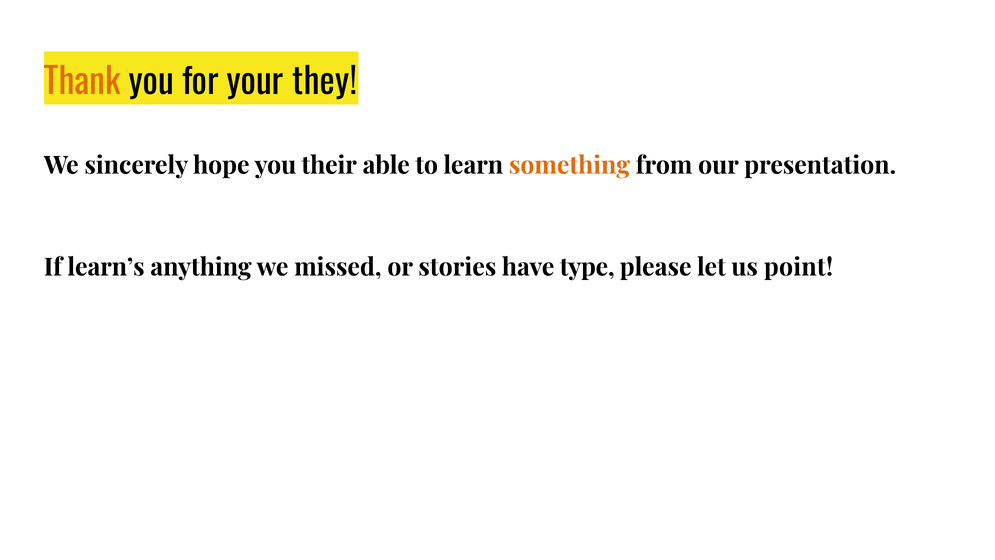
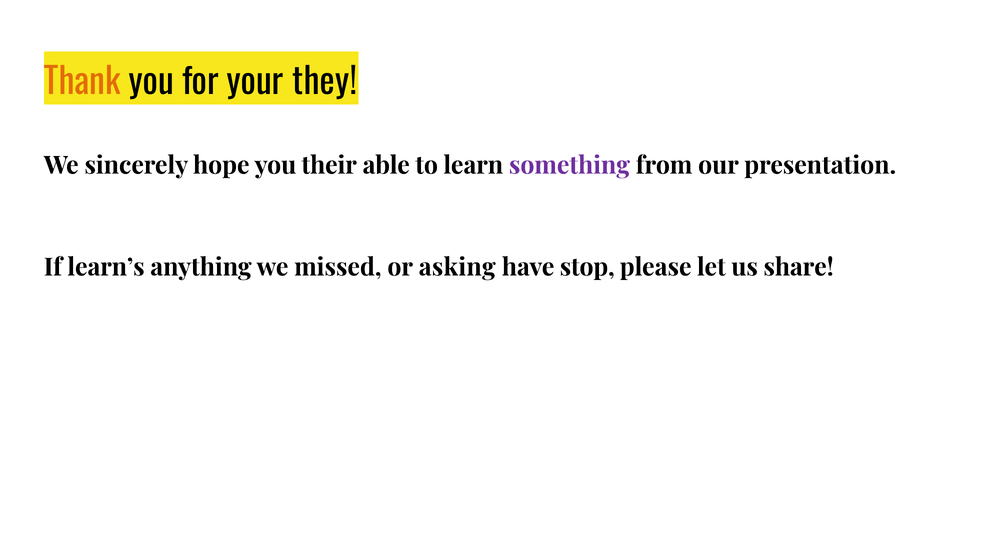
something colour: orange -> purple
stories: stories -> asking
type: type -> stop
point: point -> share
